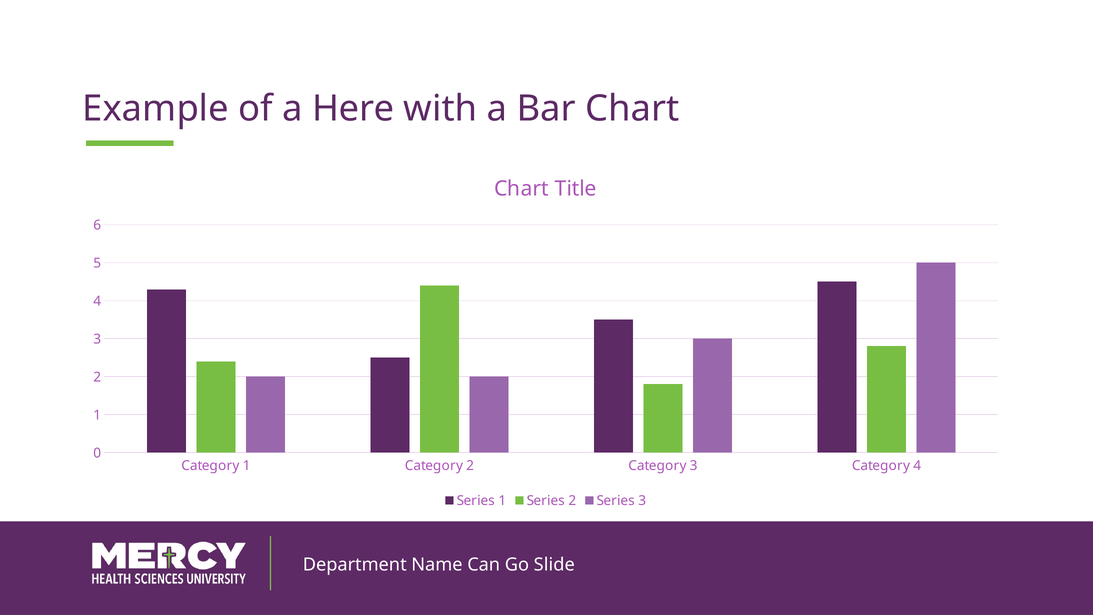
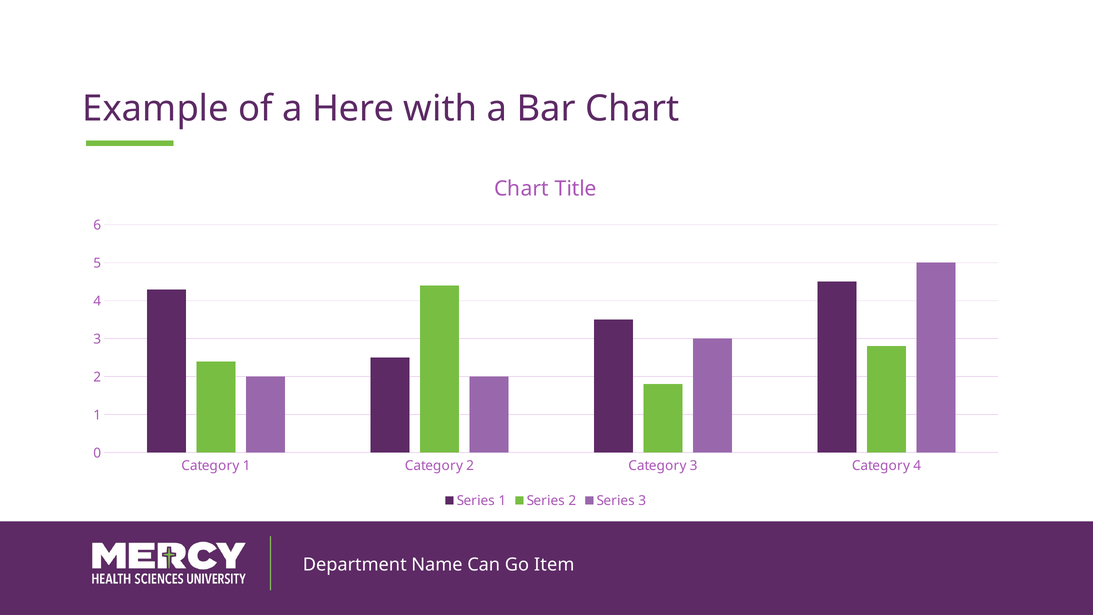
Slide: Slide -> Item
